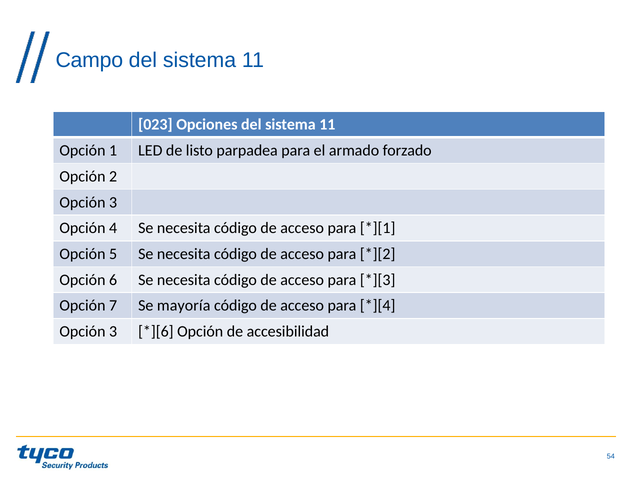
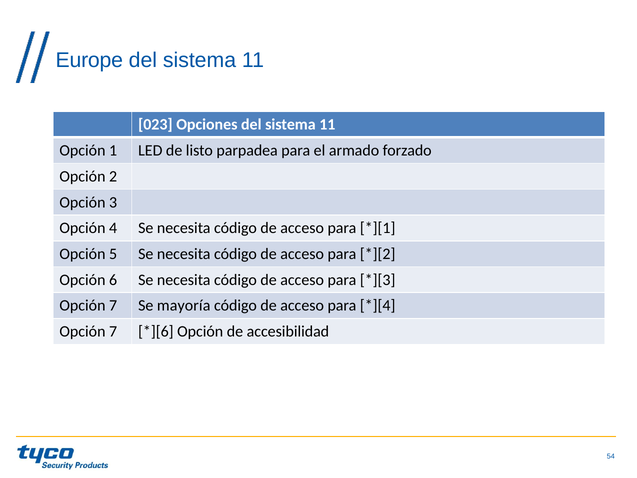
Campo: Campo -> Europe
3 at (113, 331): 3 -> 7
